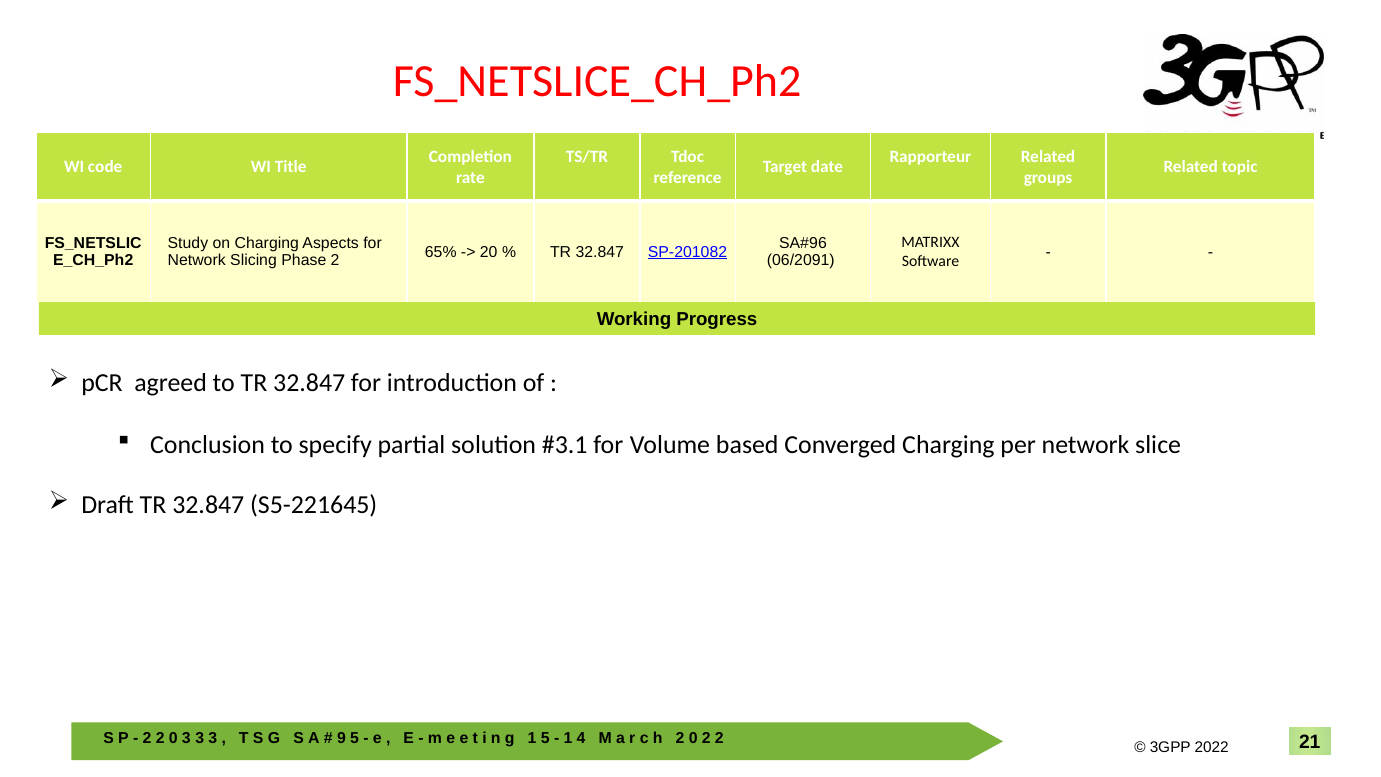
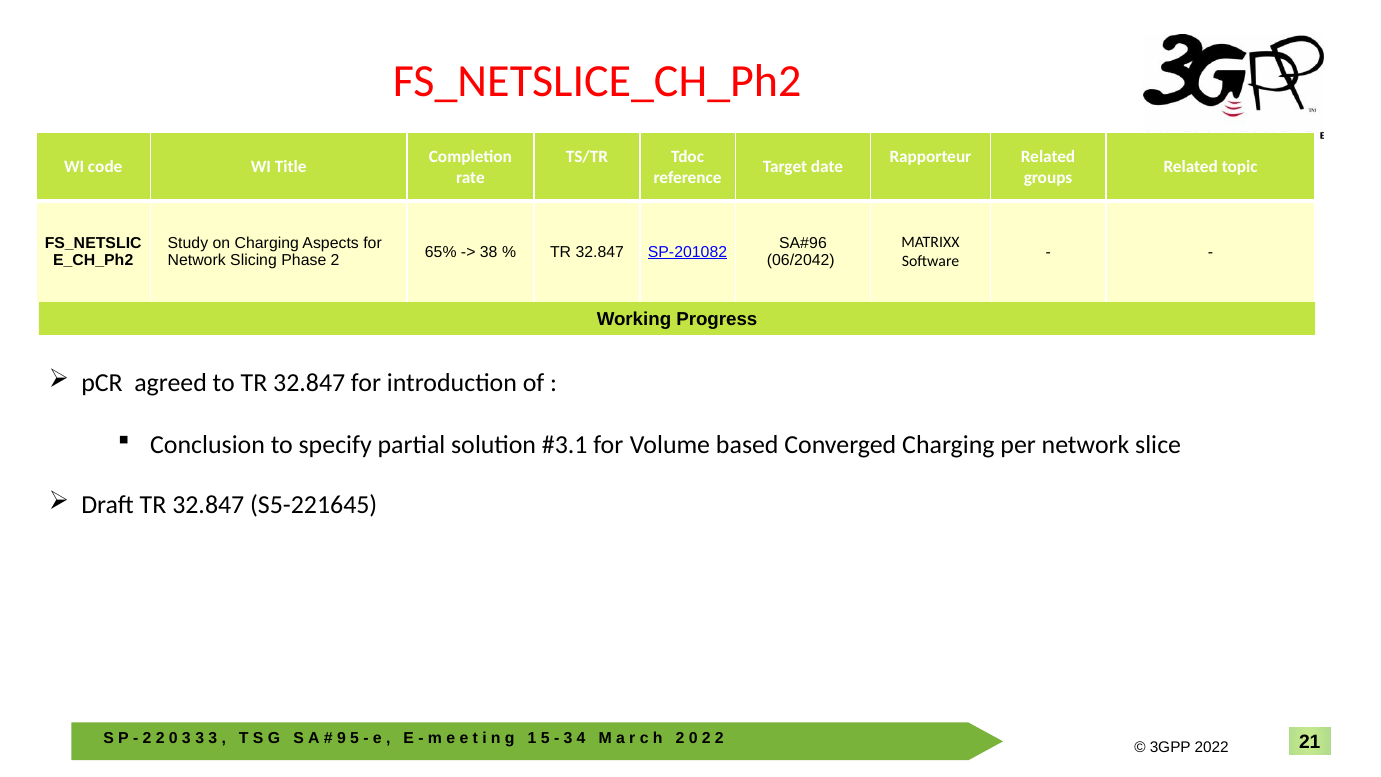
20: 20 -> 38
06/2091: 06/2091 -> 06/2042
1 at (568, 738): 1 -> 3
